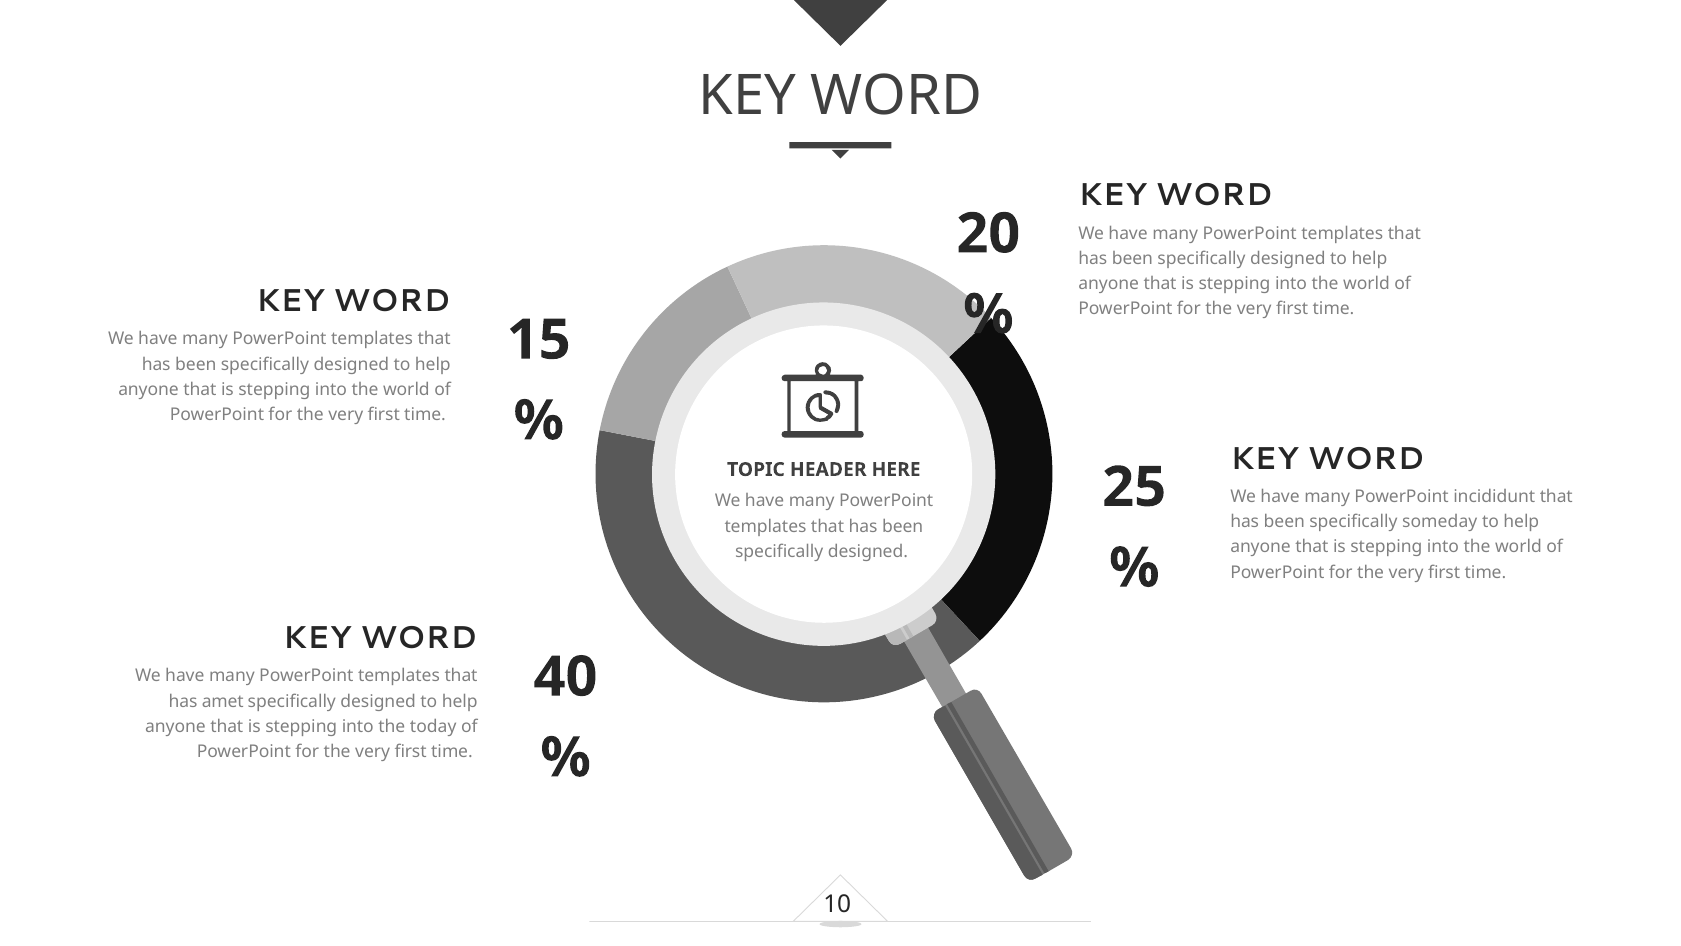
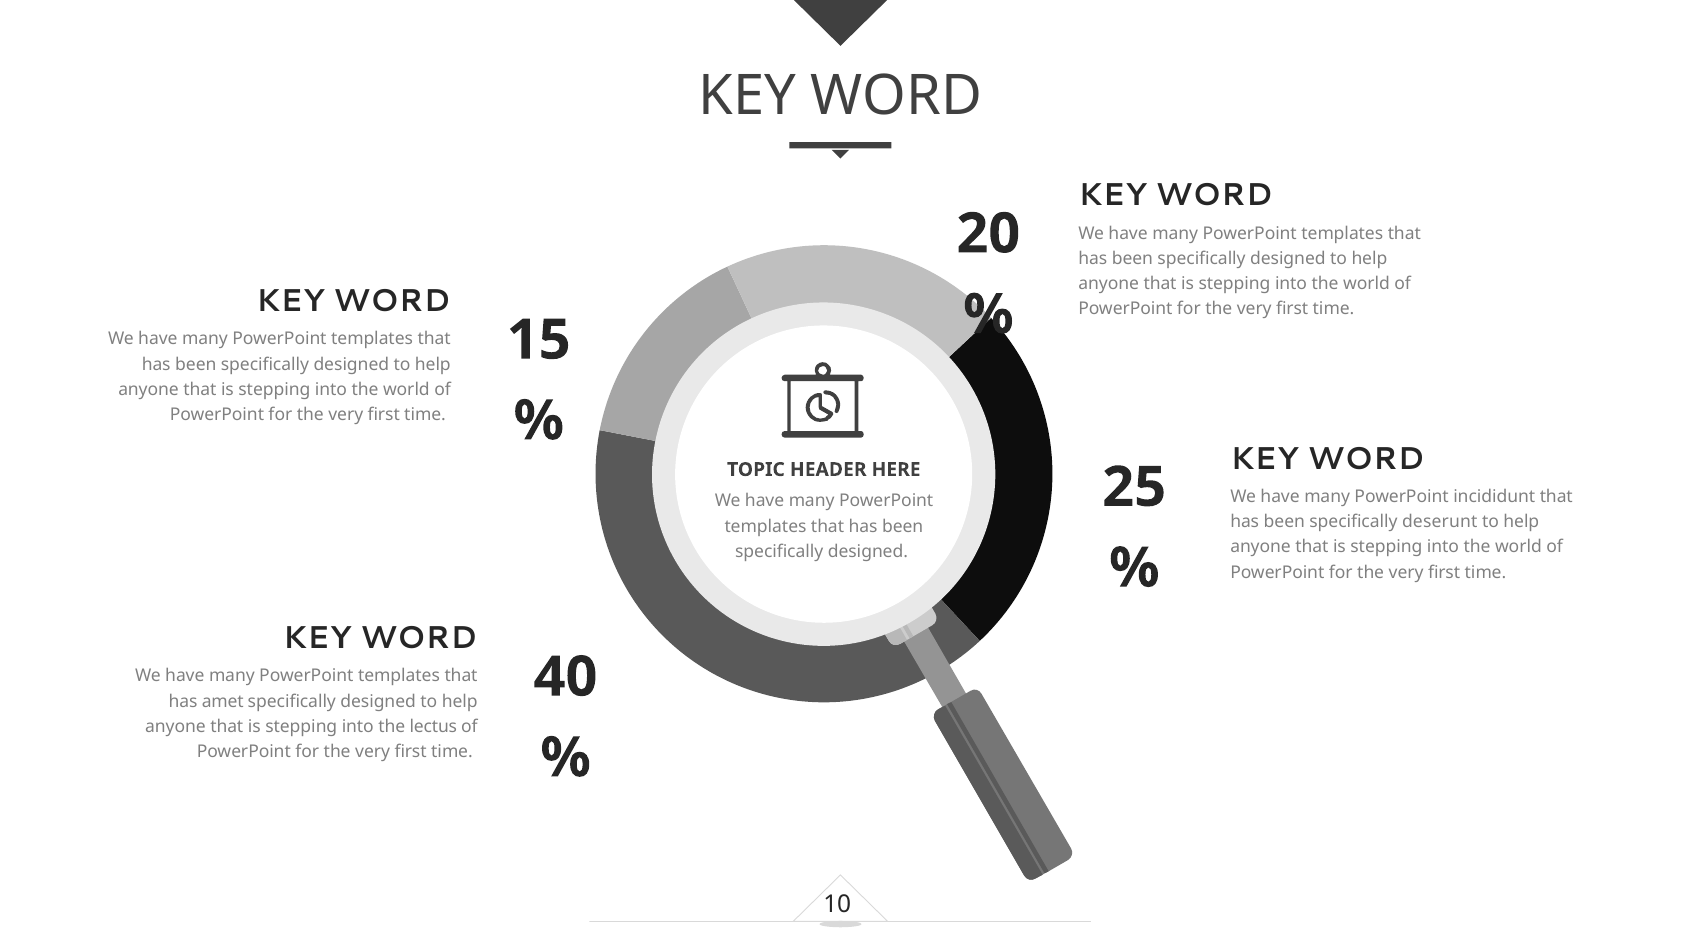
someday: someday -> deserunt
today: today -> lectus
